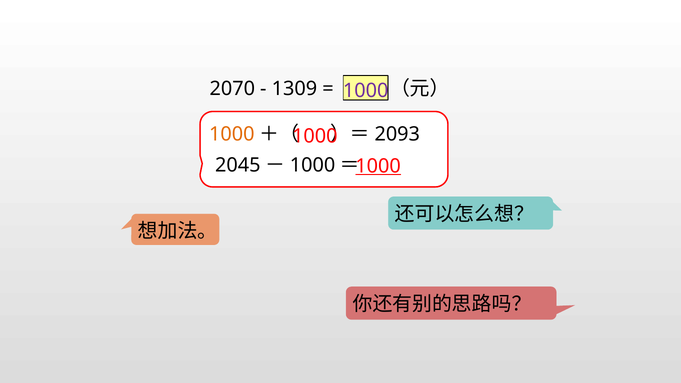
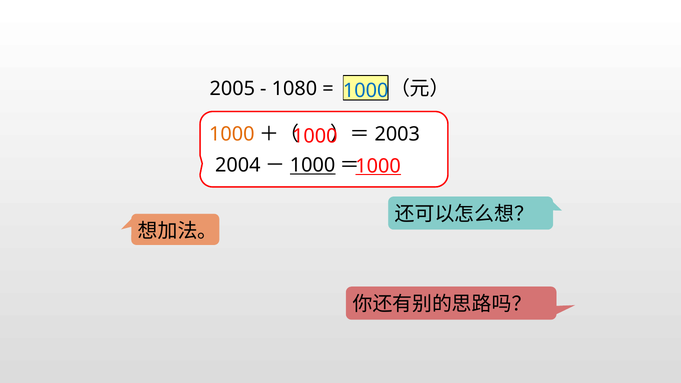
2070: 2070 -> 2005
1309: 1309 -> 1080
1000 at (366, 91) colour: purple -> blue
2093: 2093 -> 2003
2045: 2045 -> 2004
1000 at (313, 165) underline: none -> present
